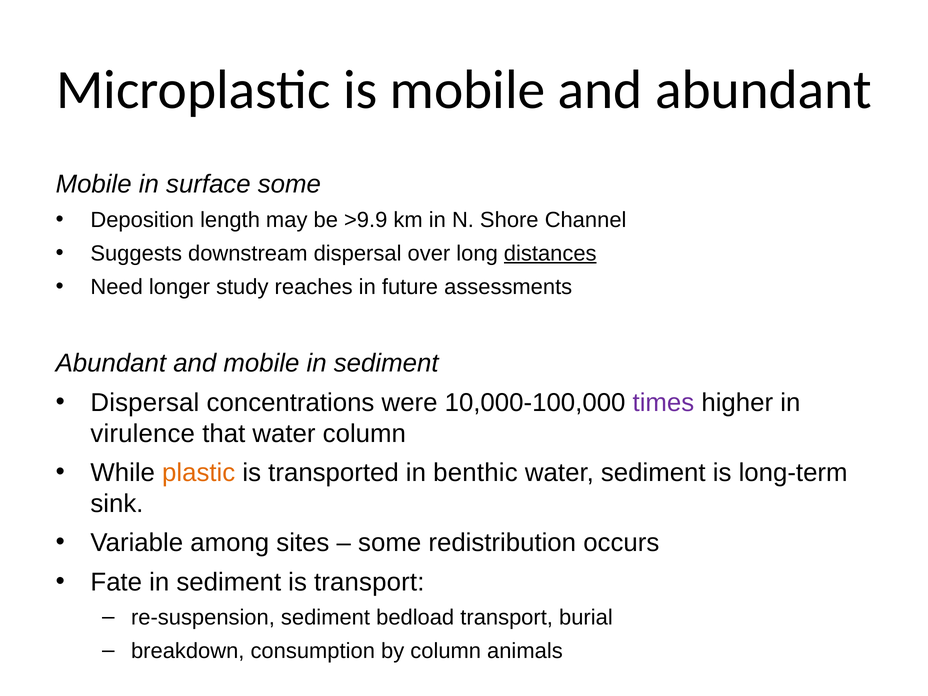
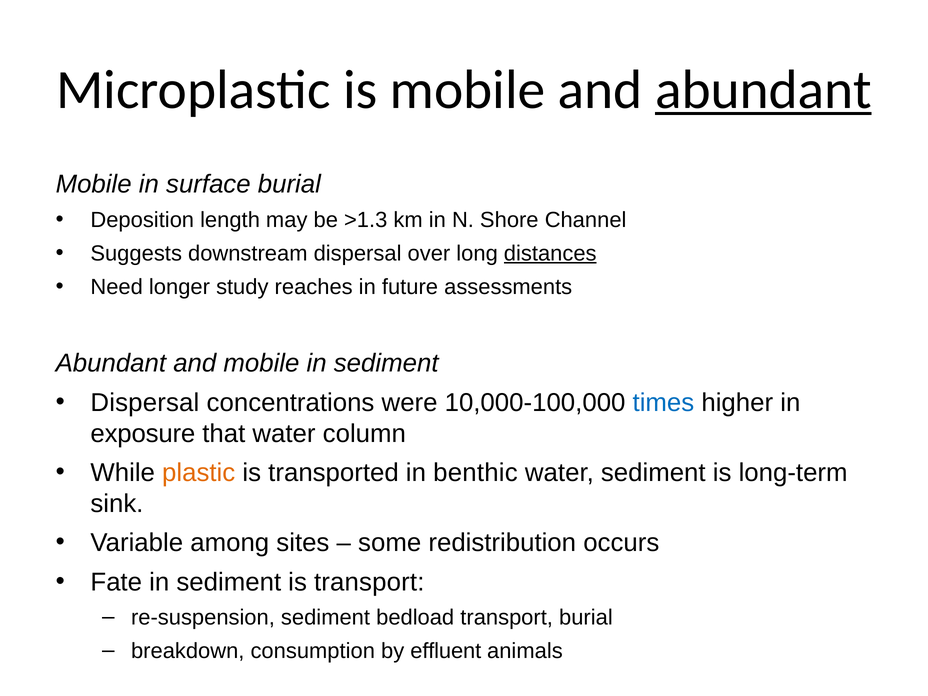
abundant at (763, 90) underline: none -> present
surface some: some -> burial
>9.9: >9.9 -> >1.3
times colour: purple -> blue
virulence: virulence -> exposure
by column: column -> effluent
